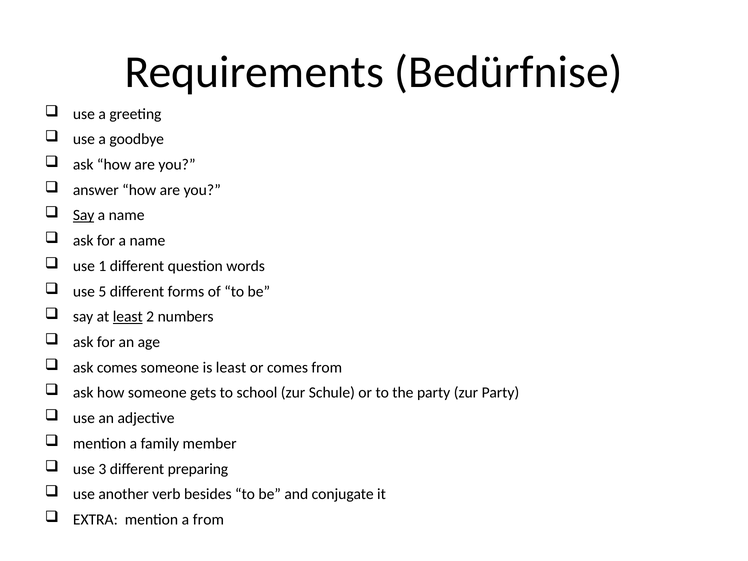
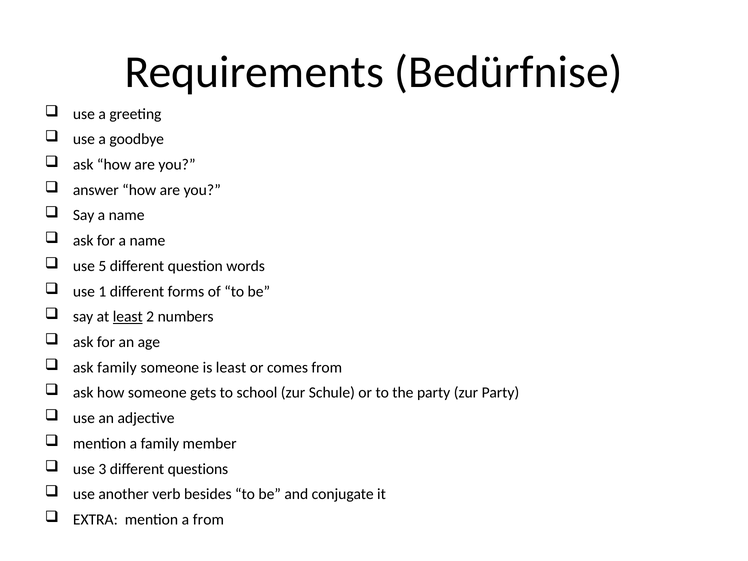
Say at (84, 215) underline: present -> none
1: 1 -> 5
5: 5 -> 1
ask comes: comes -> family
preparing: preparing -> questions
